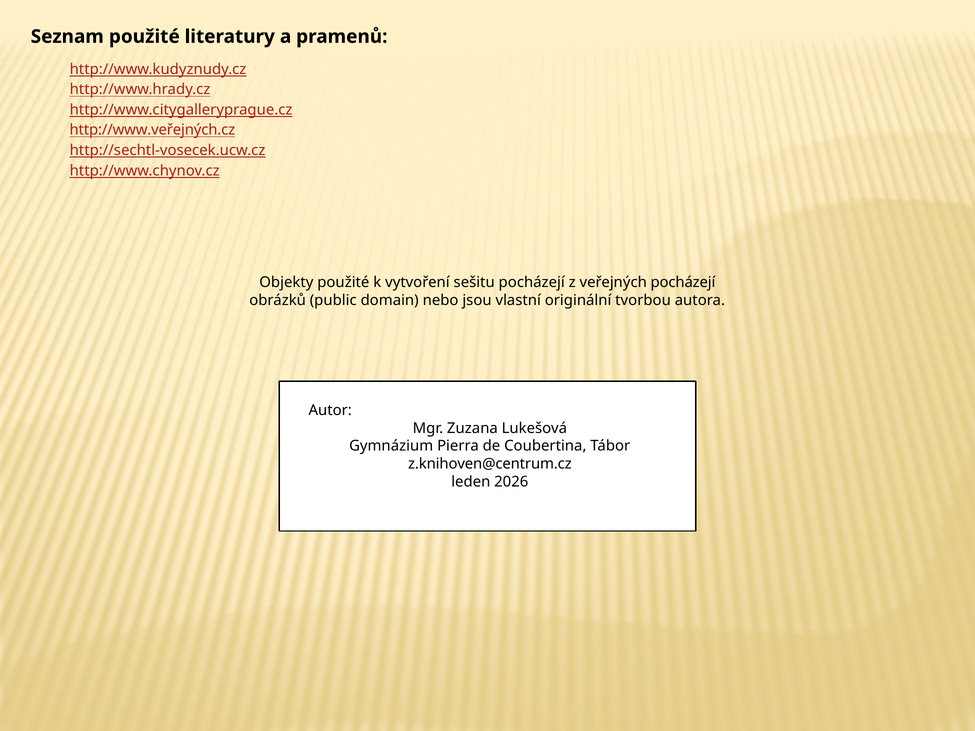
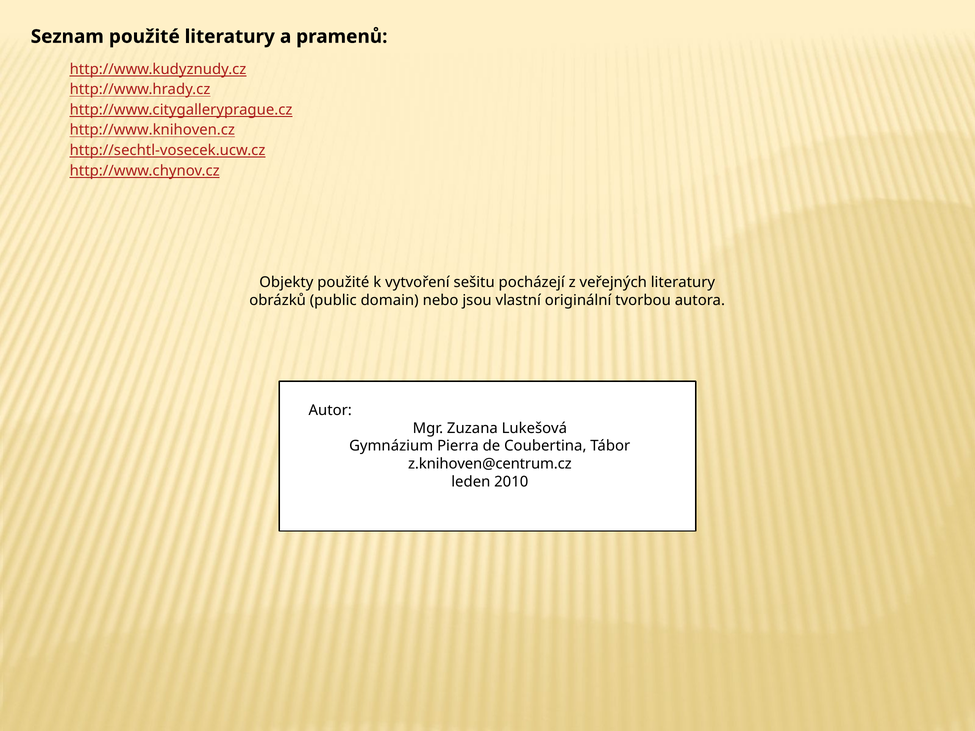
http://www.veřejných.cz: http://www.veřejných.cz -> http://www.knihoven.cz
veřejných pocházejí: pocházejí -> literatury
2026: 2026 -> 2010
